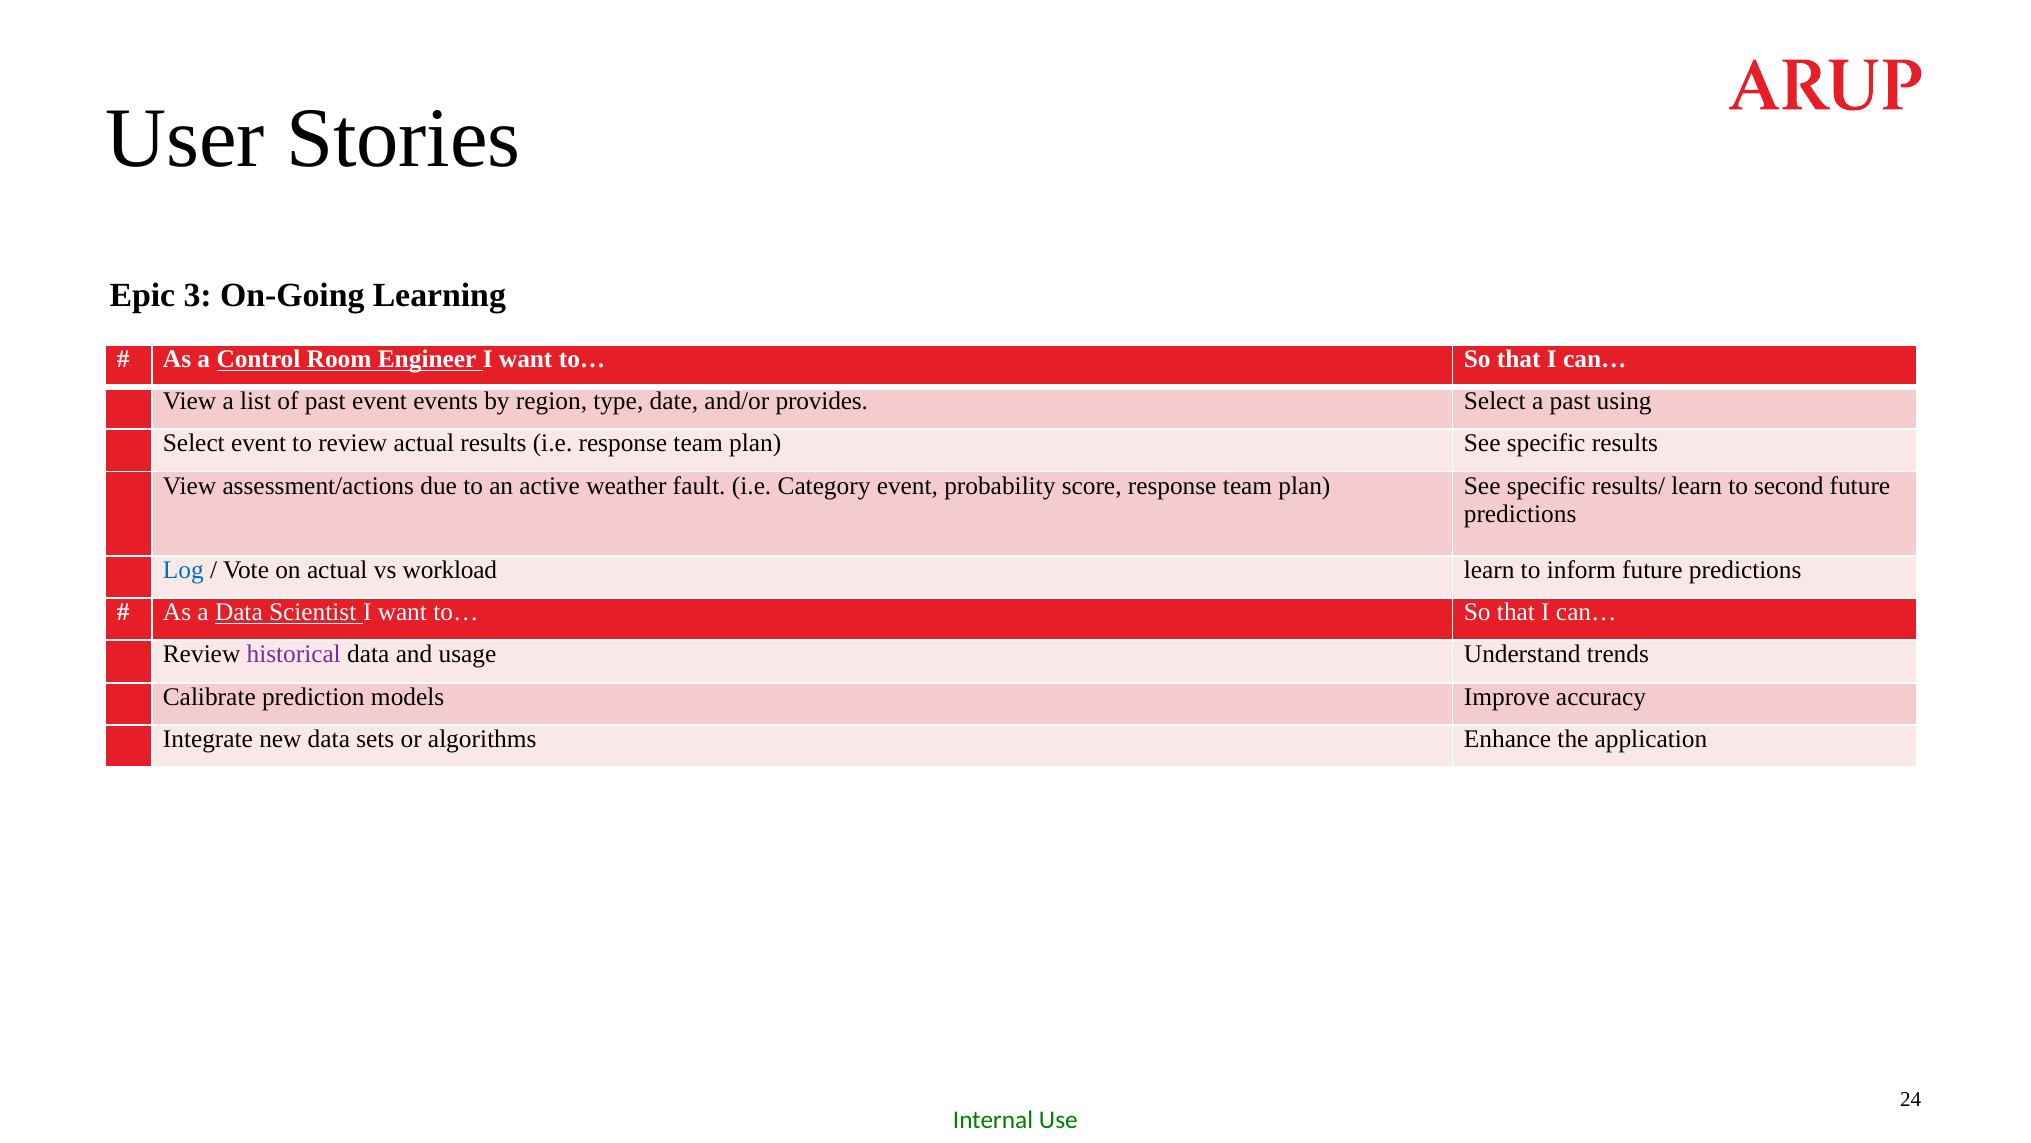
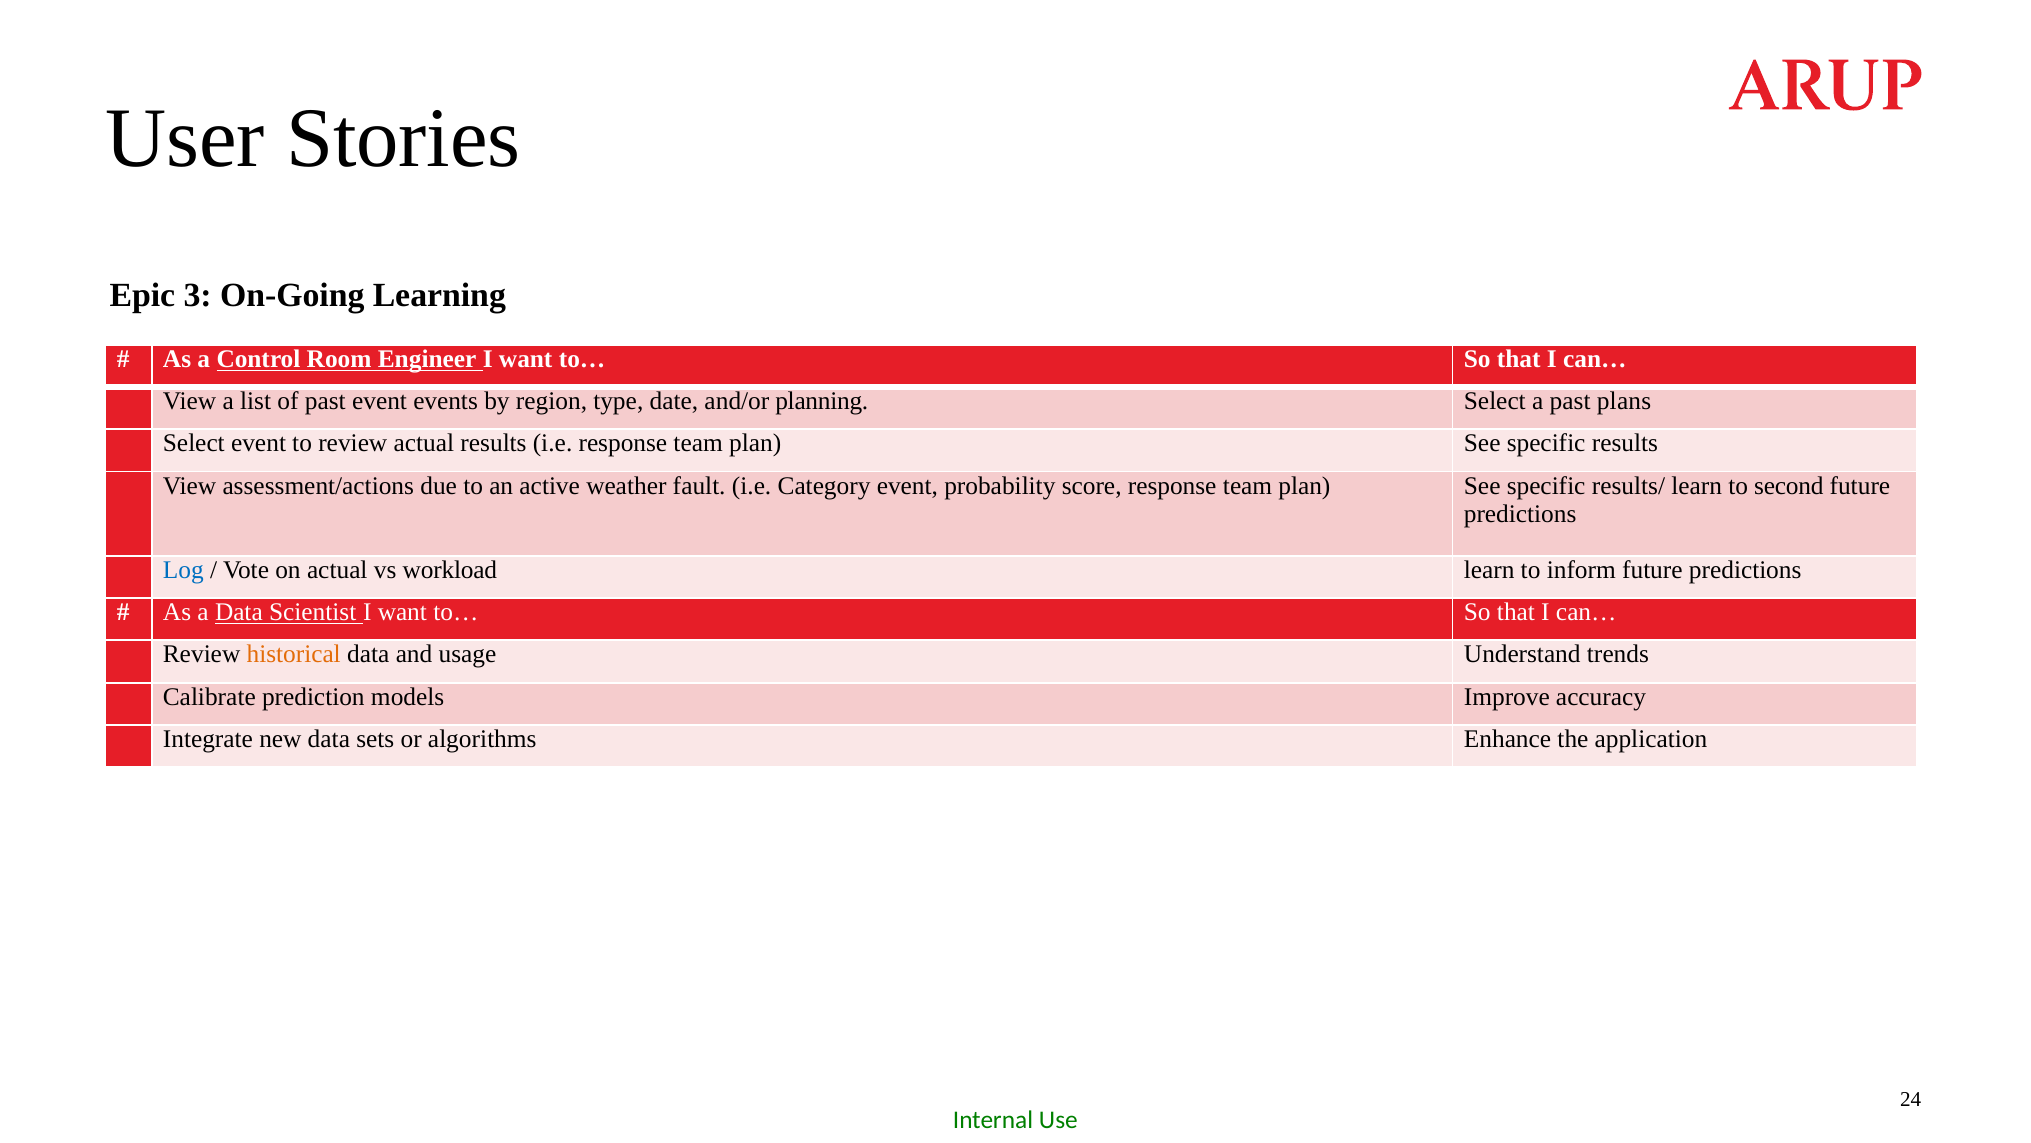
provides: provides -> planning
using: using -> plans
historical colour: purple -> orange
